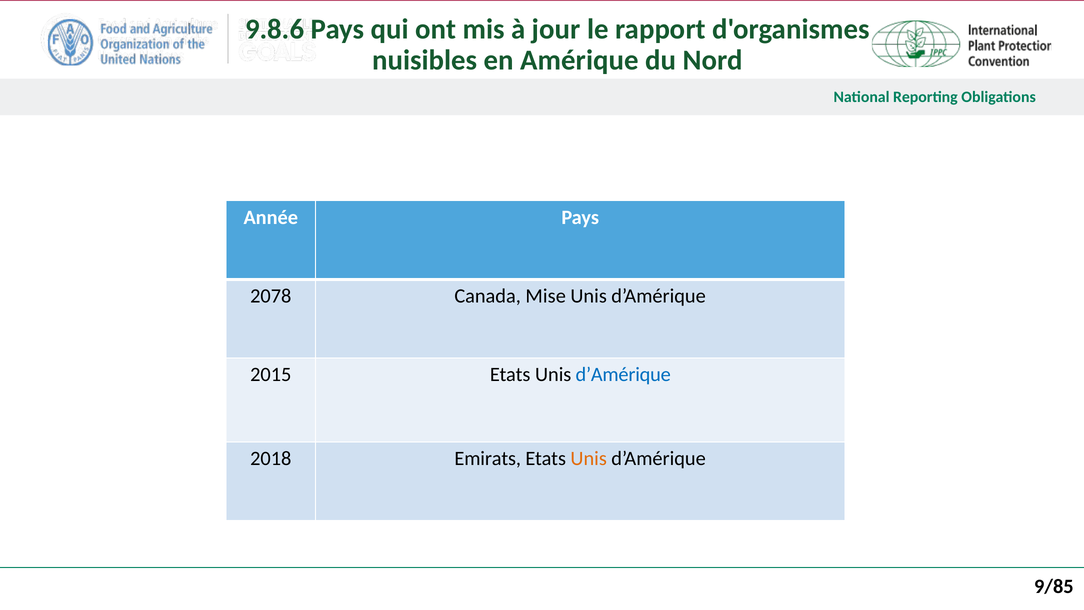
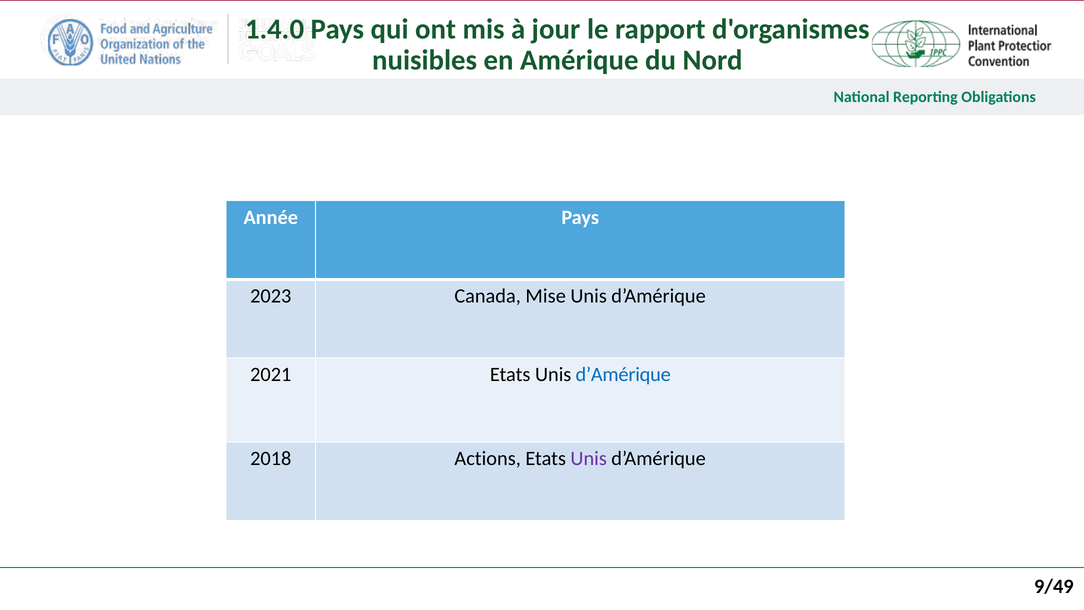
9.8.6: 9.8.6 -> 1.4.0
2078: 2078 -> 2023
2015: 2015 -> 2021
Emirats: Emirats -> Actions
Unis at (589, 458) colour: orange -> purple
9/85: 9/85 -> 9/49
